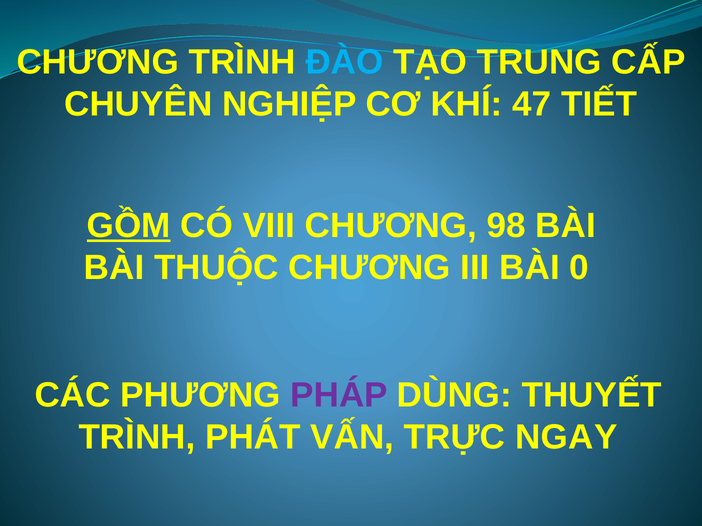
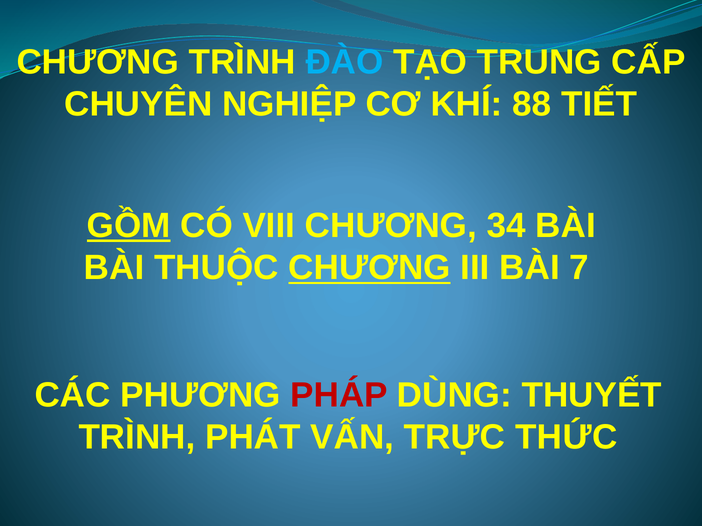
47: 47 -> 88
98: 98 -> 34
CHƯƠNG at (370, 268) underline: none -> present
0: 0 -> 7
PHÁP colour: purple -> red
NGAY: NGAY -> THỨC
